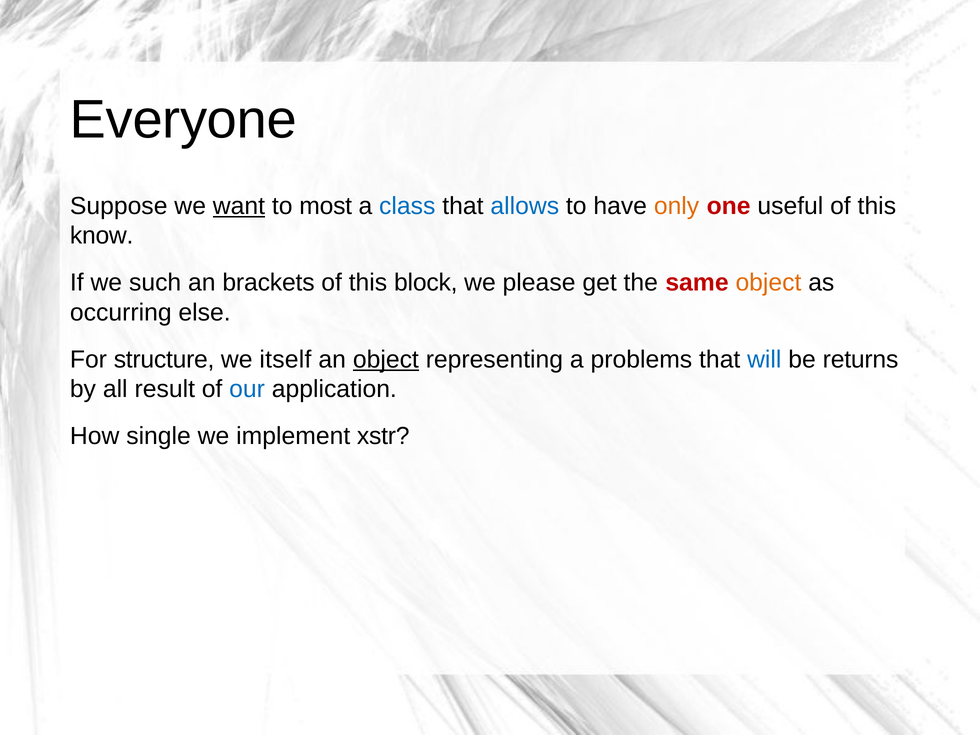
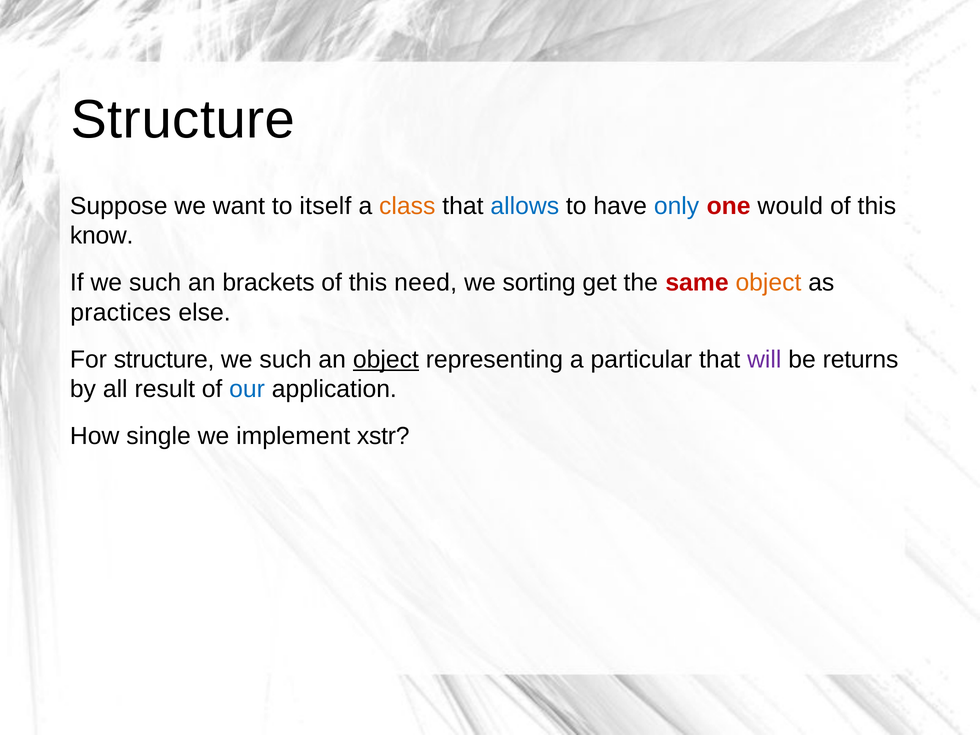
Everyone at (183, 120): Everyone -> Structure
want underline: present -> none
most: most -> itself
class colour: blue -> orange
only colour: orange -> blue
useful: useful -> would
block: block -> need
please: please -> sorting
occurring: occurring -> practices
itself at (285, 360): itself -> such
problems: problems -> particular
will colour: blue -> purple
